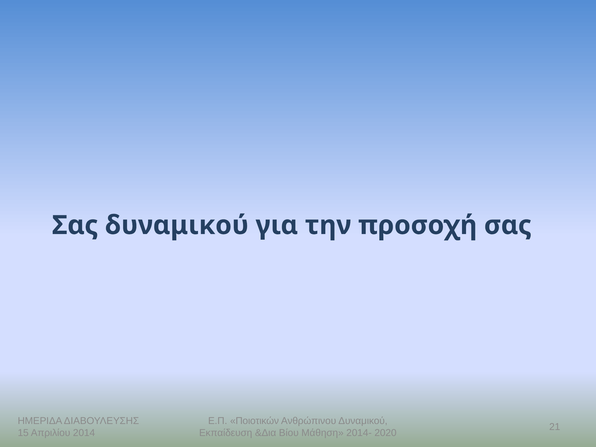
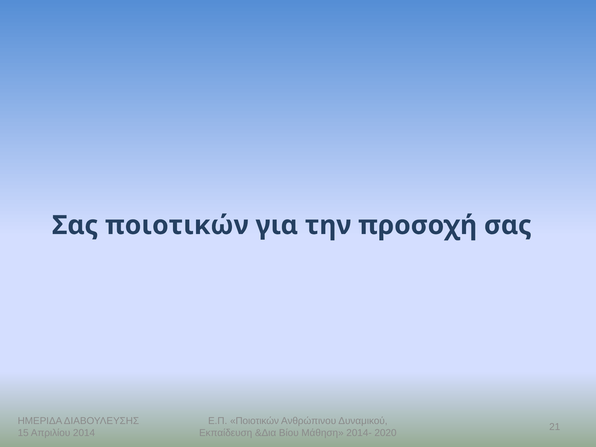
Σας δυναμικού: δυναμικού -> ποιοτικών
